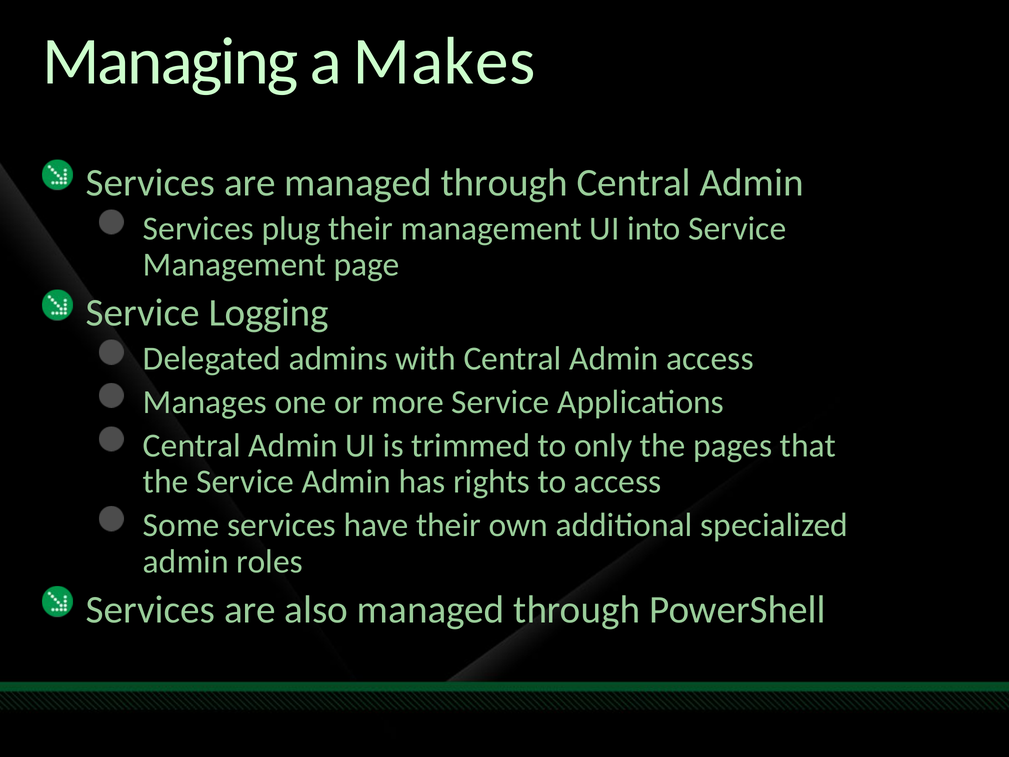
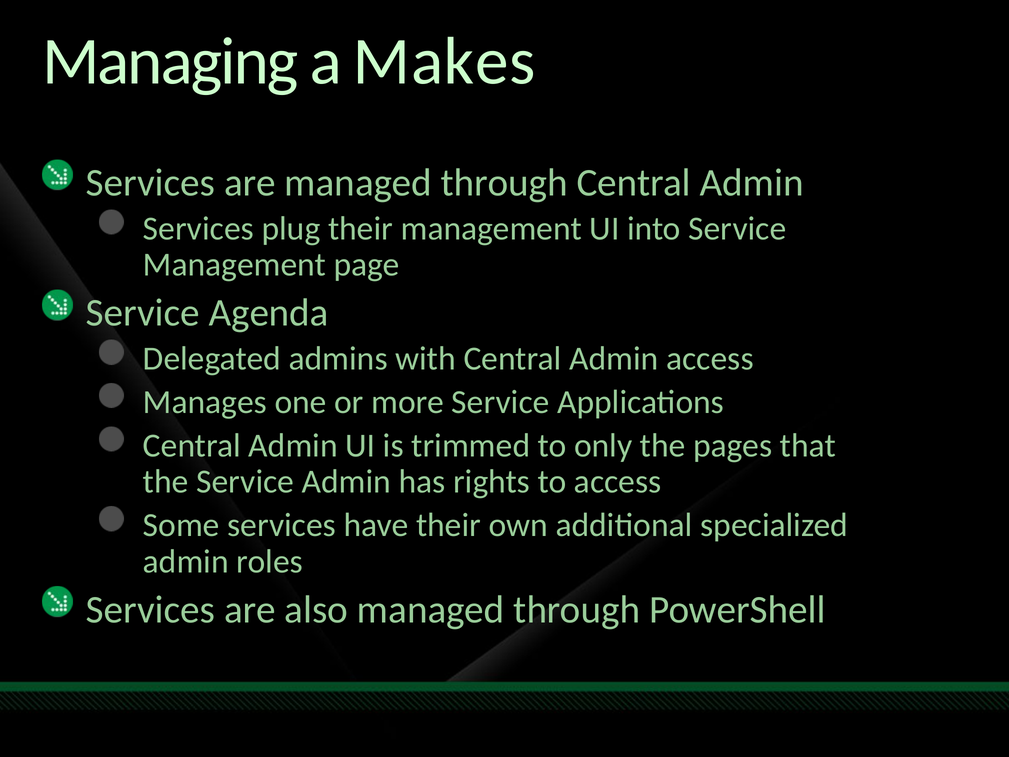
Logging: Logging -> Agenda
